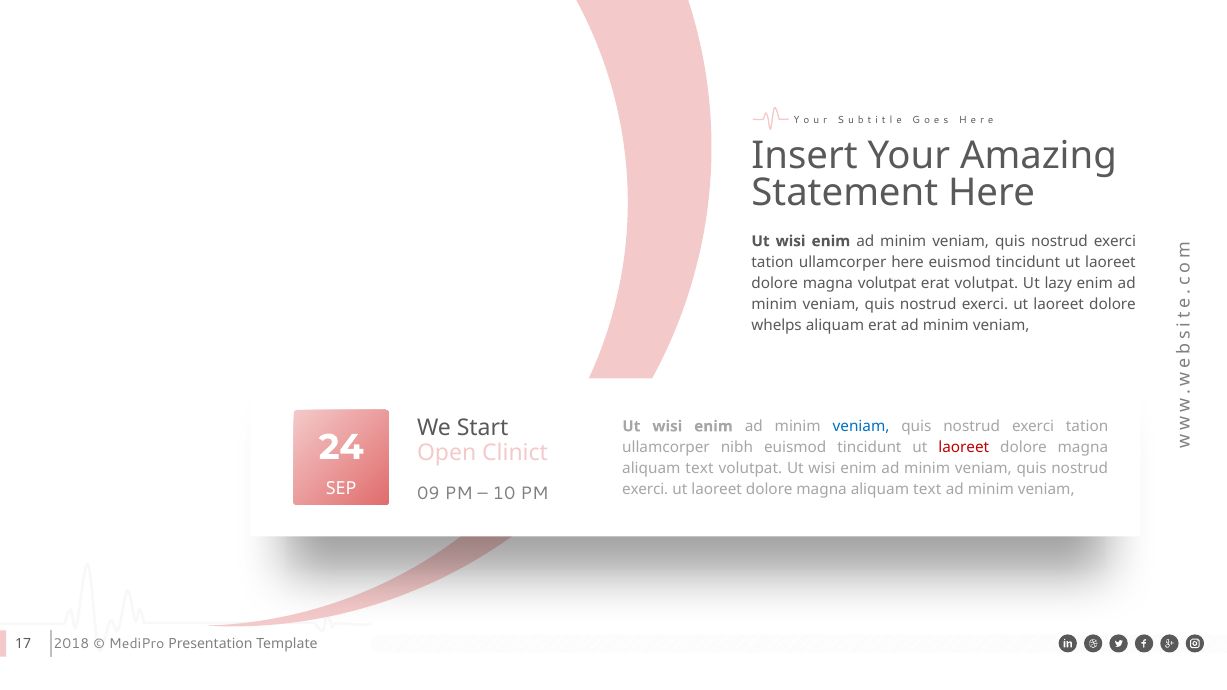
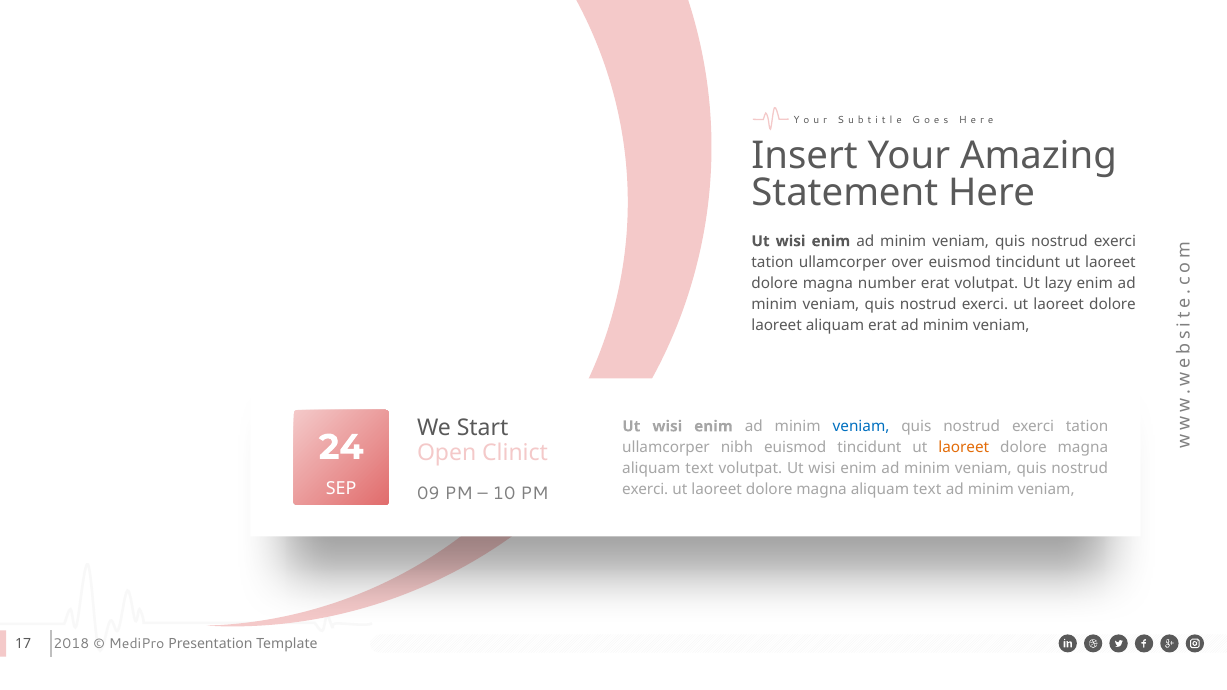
ullamcorper here: here -> over
magna volutpat: volutpat -> number
whelps at (777, 325): whelps -> laoreet
laoreet at (964, 447) colour: red -> orange
